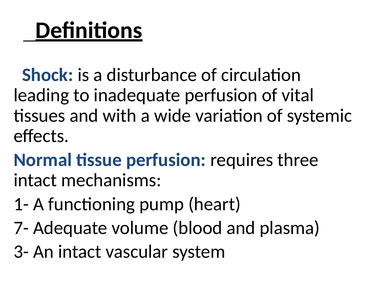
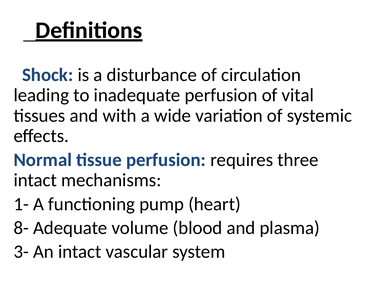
7-: 7- -> 8-
